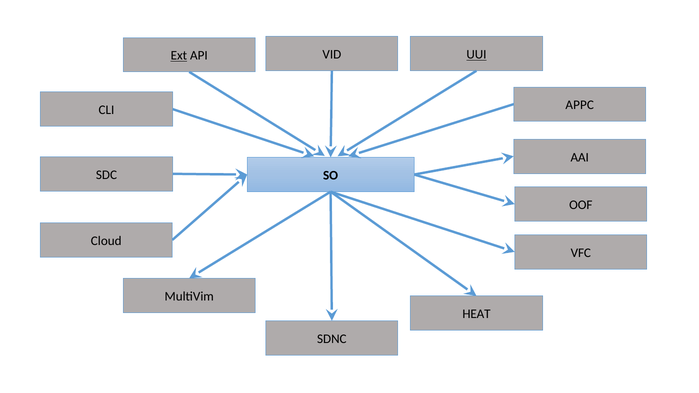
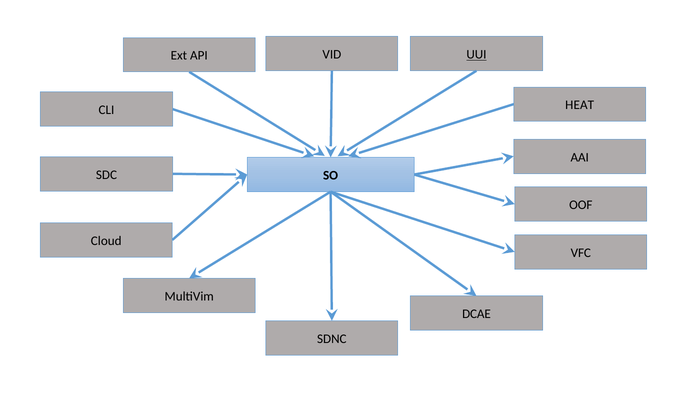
Ext underline: present -> none
APPC: APPC -> HEAT
HEAT: HEAT -> DCAE
